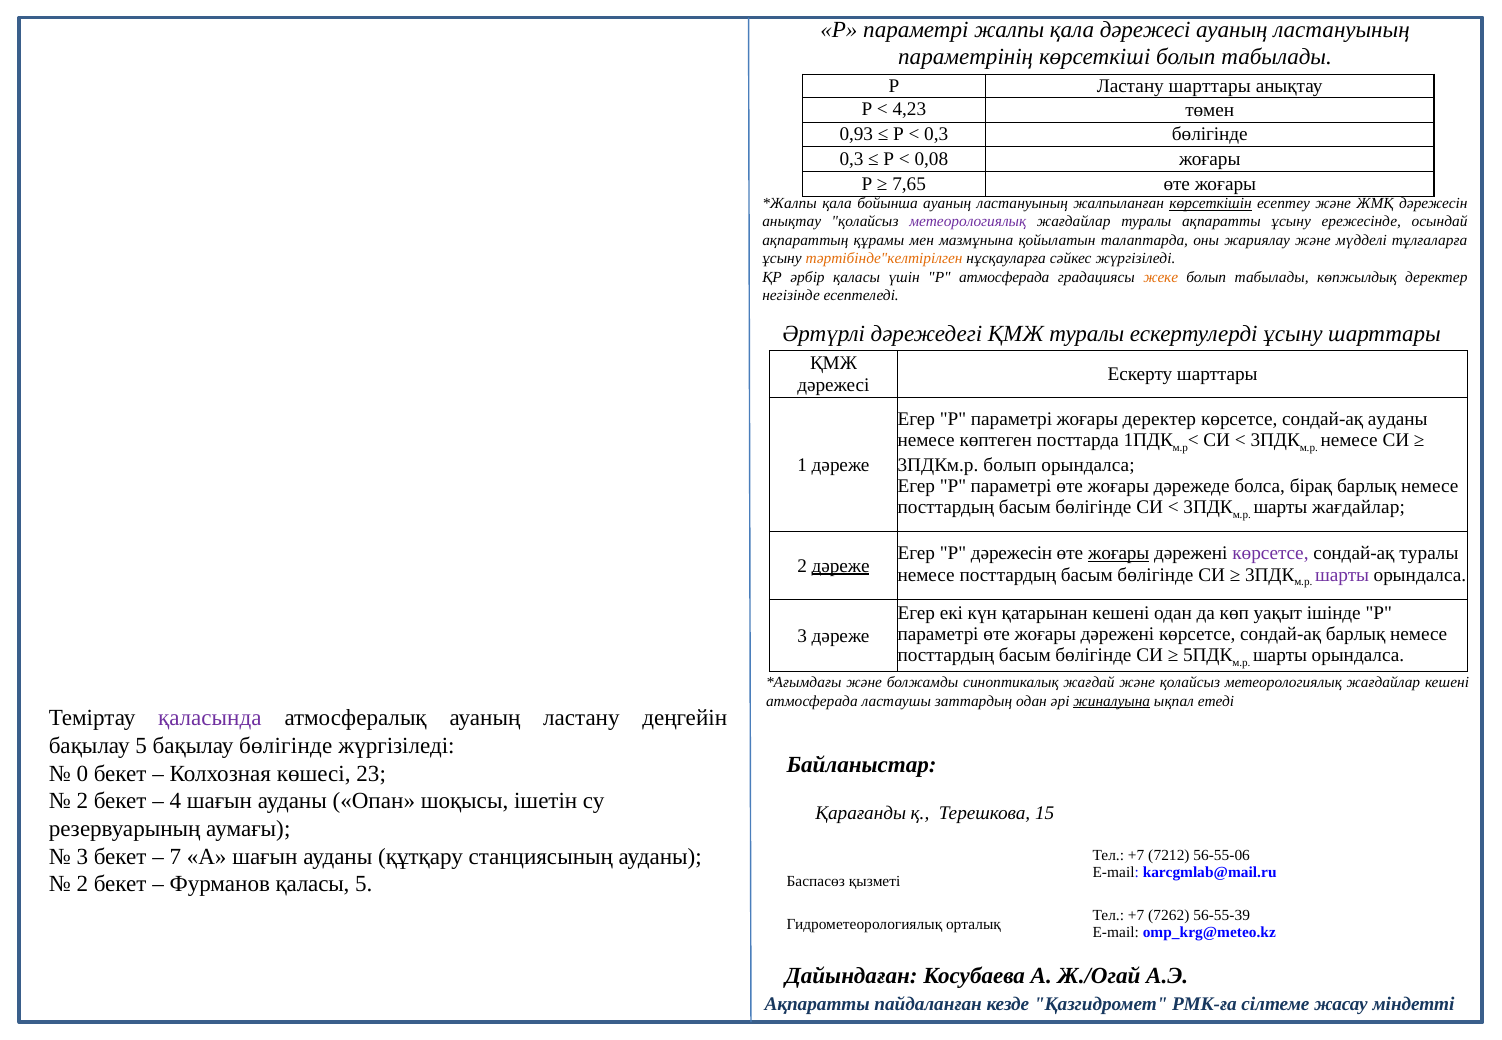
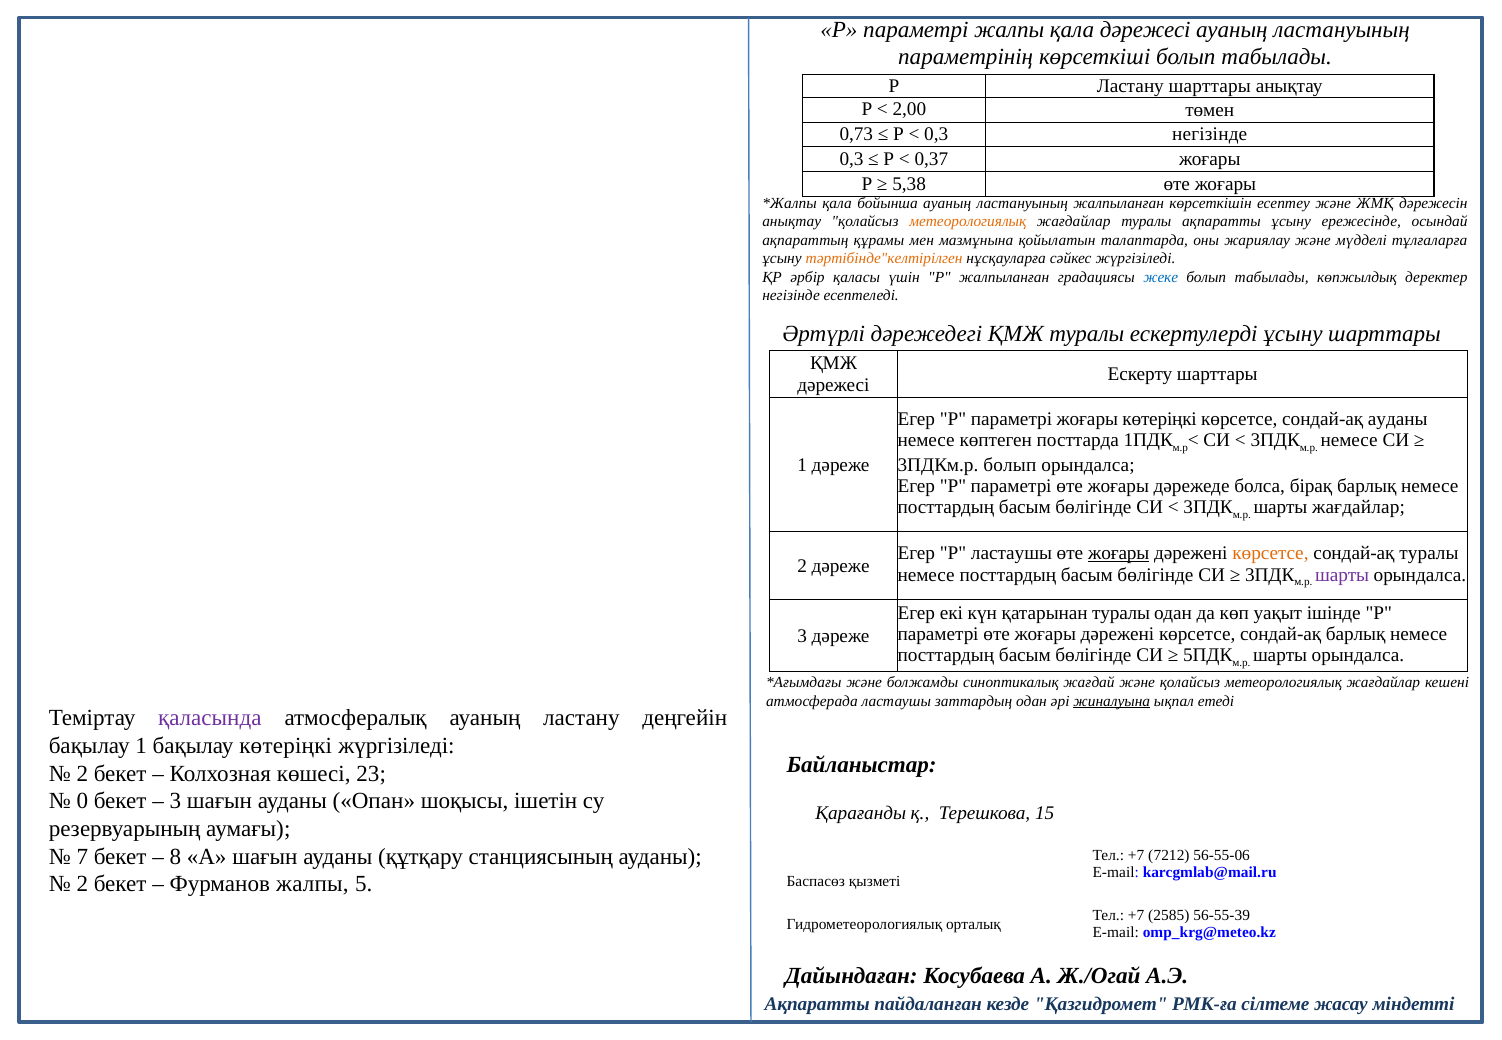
4,23: 4,23 -> 2,00
0,93: 0,93 -> 0,73
0,3 бөлігінде: бөлігінде -> негізінде
0,08: 0,08 -> 0,37
7,65: 7,65 -> 5,38
көрсеткішін underline: present -> none
метеорологиялық at (968, 222) colour: purple -> orange
Р атмосферада: атмосферада -> жалпыланған
жеке colour: orange -> blue
жоғары деректер: деректер -> көтеріңкі
Р дәрежесін: дәрежесін -> ластаушы
көрсетсе at (1270, 553) colour: purple -> orange
дәреже at (841, 566) underline: present -> none
қатарынан кешені: кешені -> туралы
бақылау 5: 5 -> 1
бақылау бөлігінде: бөлігінде -> көтеріңкі
0 at (82, 773): 0 -> 2
2 at (82, 801): 2 -> 0
4 at (175, 801): 4 -> 3
3 at (82, 856): 3 -> 7
7: 7 -> 8
Фурманов қаласы: қаласы -> жалпы
7262: 7262 -> 2585
